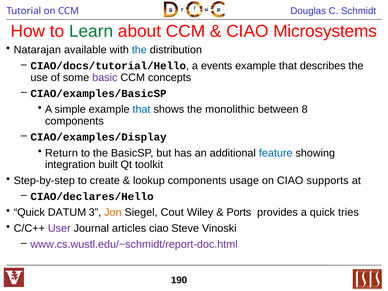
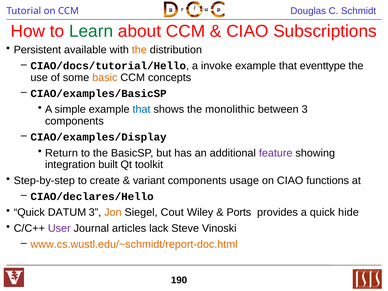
Microsystems: Microsystems -> Subscriptions
Natarajan: Natarajan -> Persistent
the at (139, 50) colour: blue -> orange
events: events -> invoke
describes: describes -> eventtype
basic colour: purple -> orange
between 8: 8 -> 3
feature colour: blue -> purple
lookup: lookup -> variant
supports: supports -> functions
tries: tries -> hide
articles ciao: ciao -> lack
www.cs.wustl.edu/~schmidt/report-doc.html colour: purple -> orange
